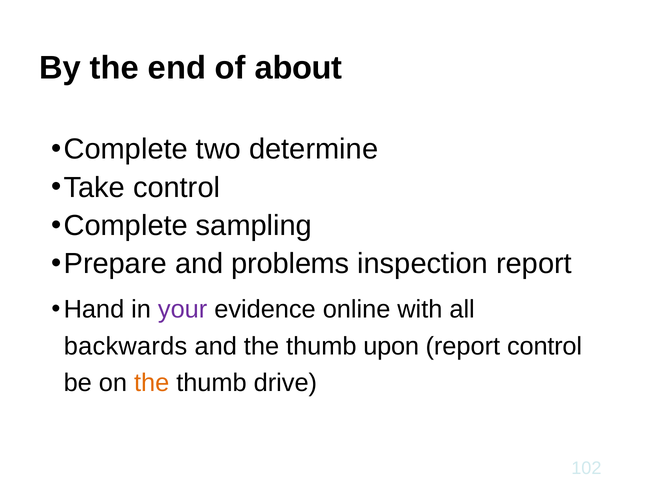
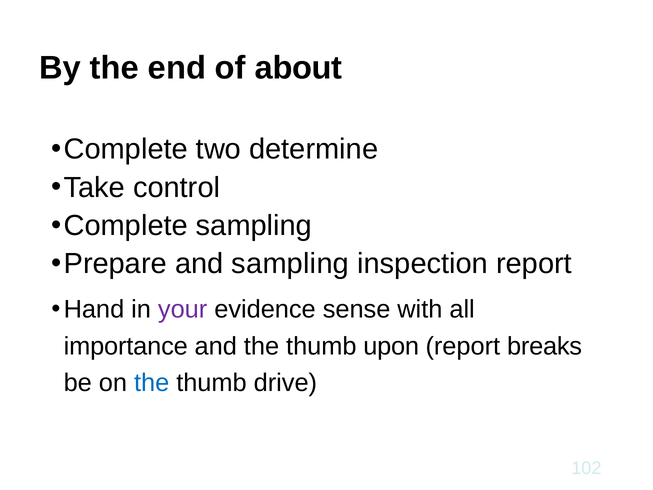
and problems: problems -> sampling
online: online -> sense
backwards: backwards -> importance
report control: control -> breaks
the at (152, 383) colour: orange -> blue
